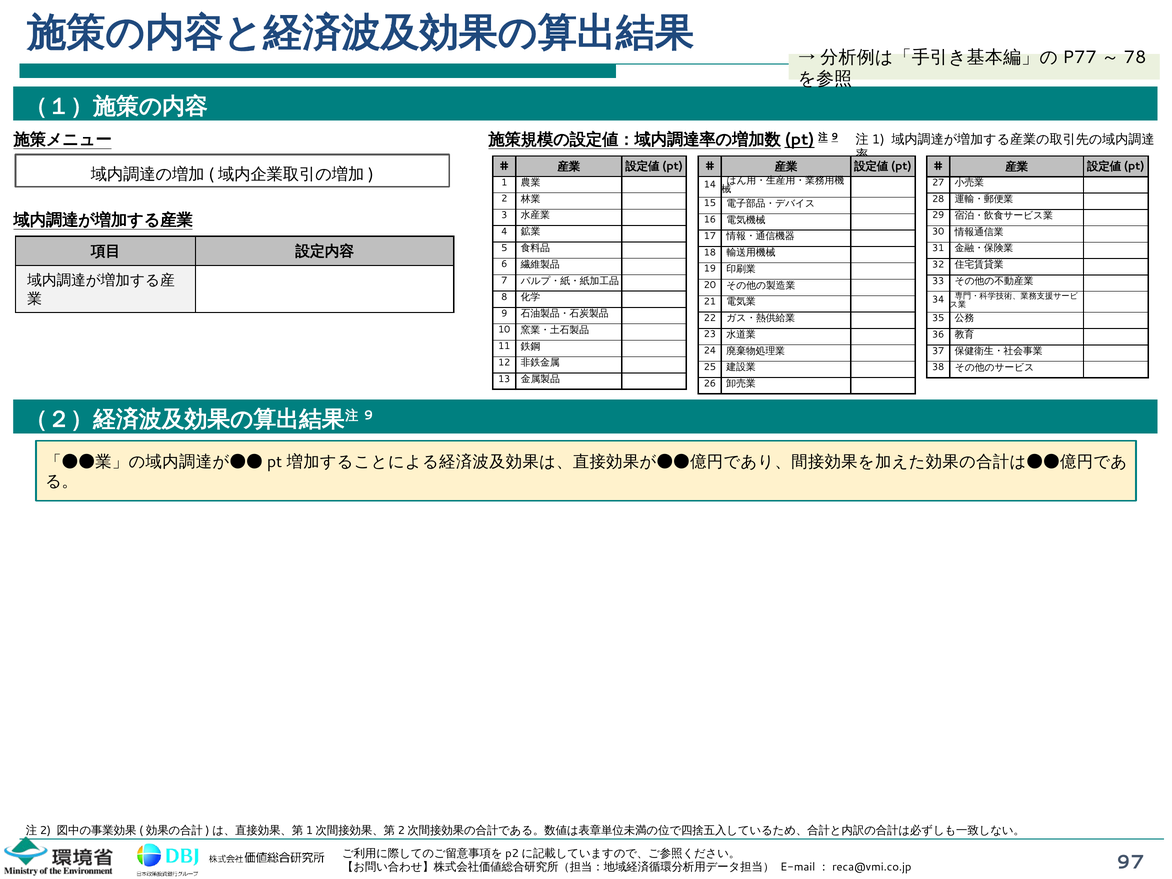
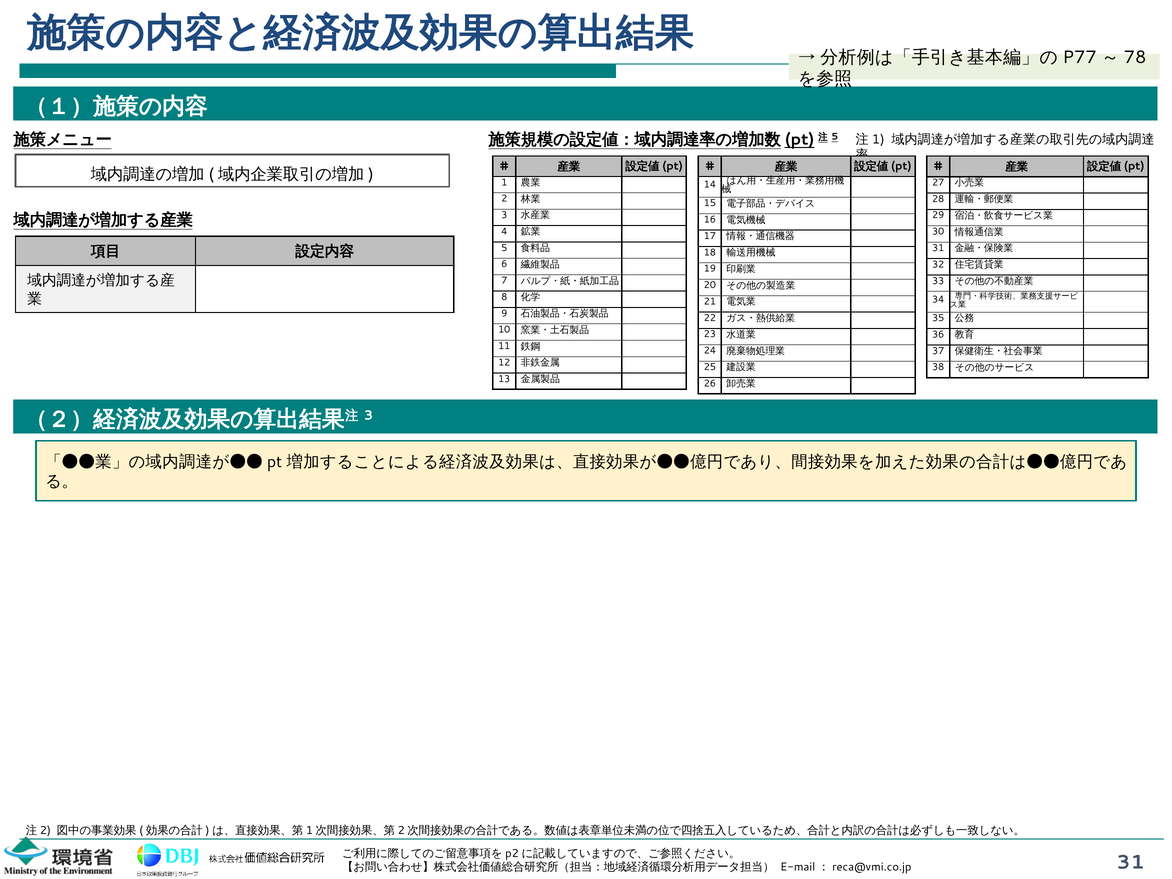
9 at (835, 137): 9 -> 5
9 at (369, 415): 9 -> 3
97 at (1130, 862): 97 -> 31
